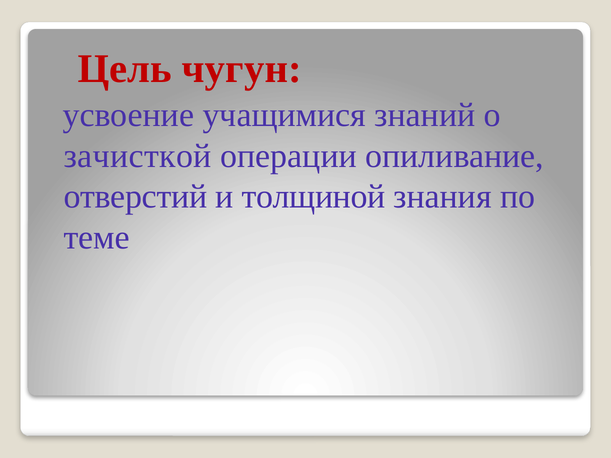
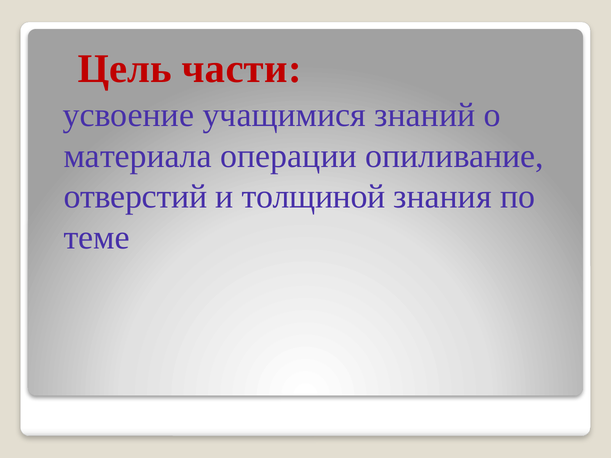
чугун: чугун -> части
зачисткой: зачисткой -> материала
